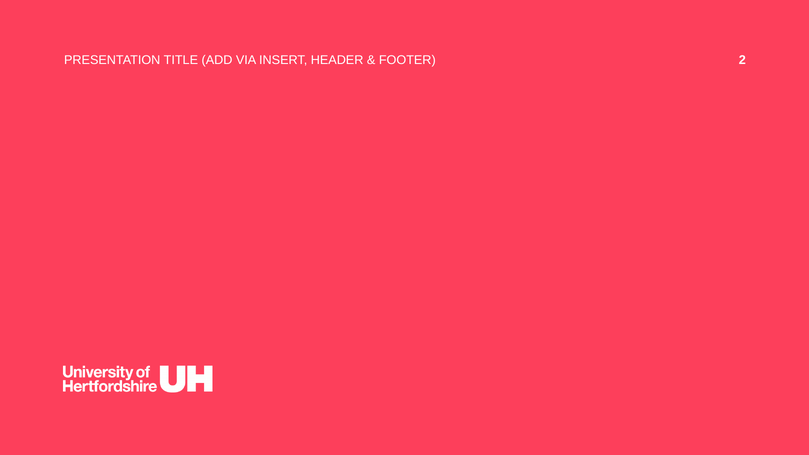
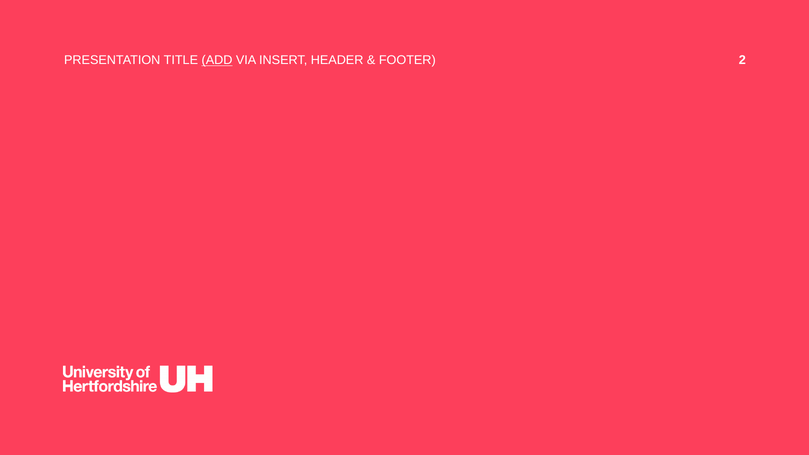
ADD underline: none -> present
